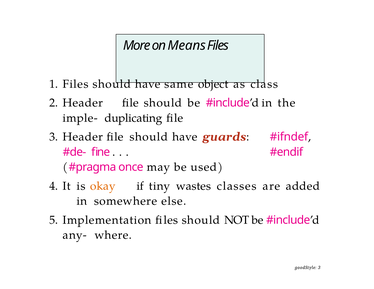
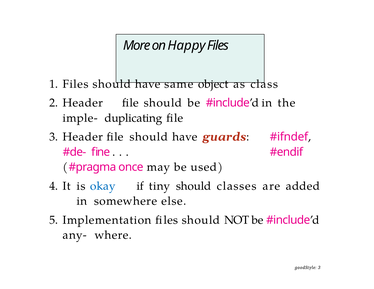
Means: Means -> Happy
okay colour: orange -> blue
tiny wastes: wastes -> should
